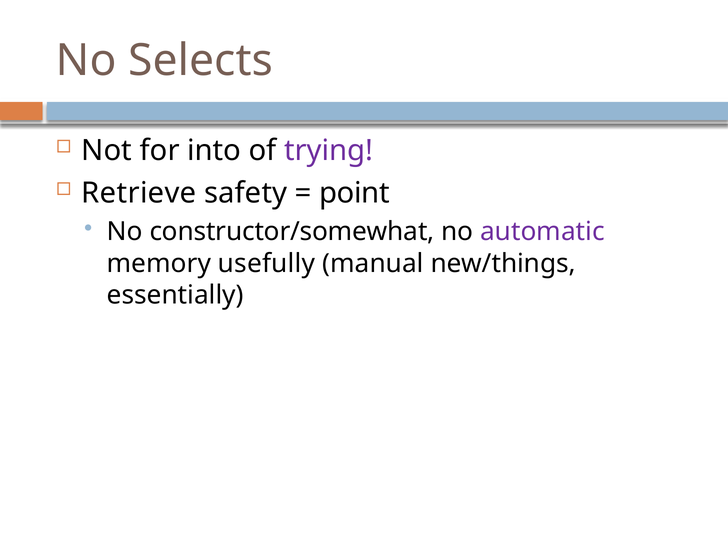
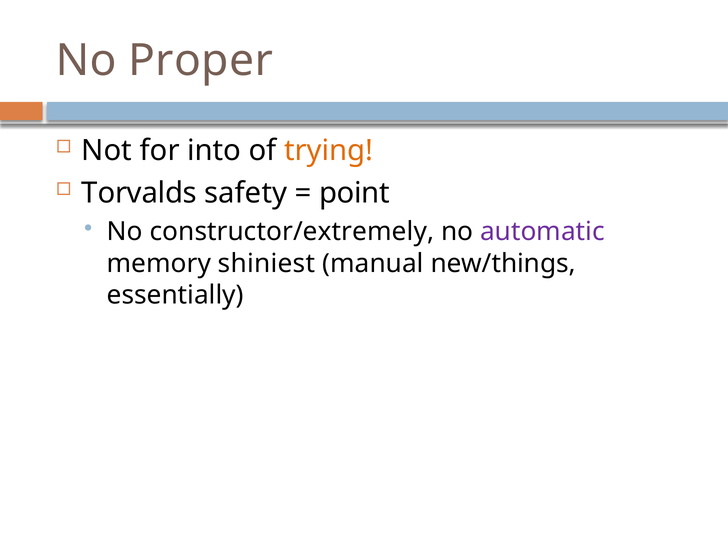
Selects: Selects -> Proper
trying colour: purple -> orange
Retrieve: Retrieve -> Torvalds
constructor/somewhat: constructor/somewhat -> constructor/extremely
usefully: usefully -> shiniest
